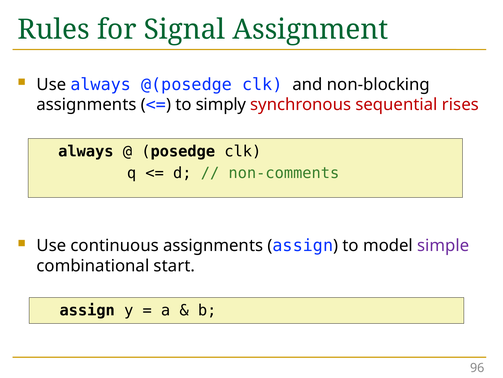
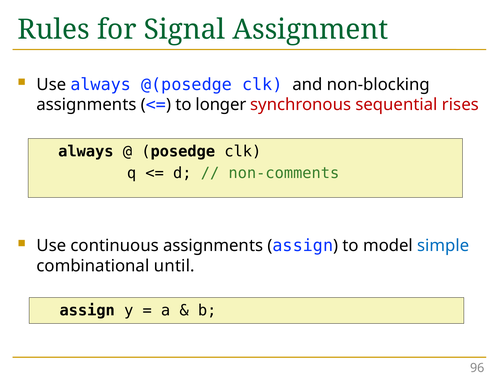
simply: simply -> longer
simple colour: purple -> blue
start: start -> until
